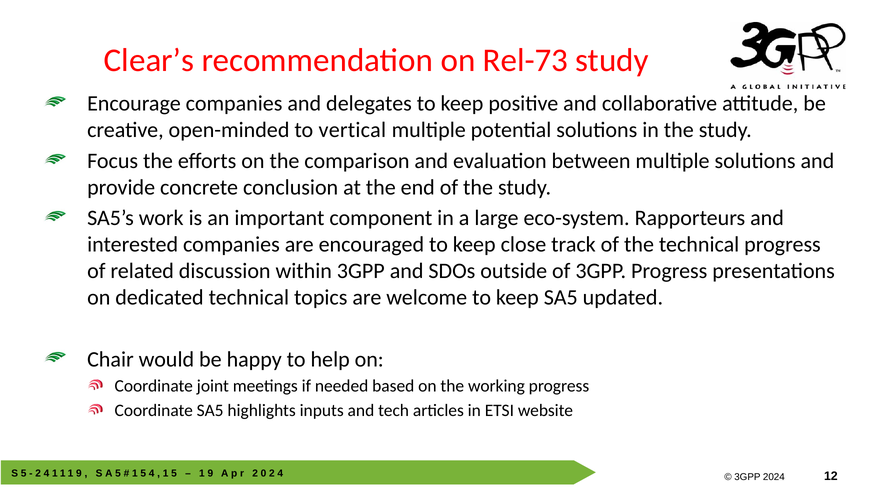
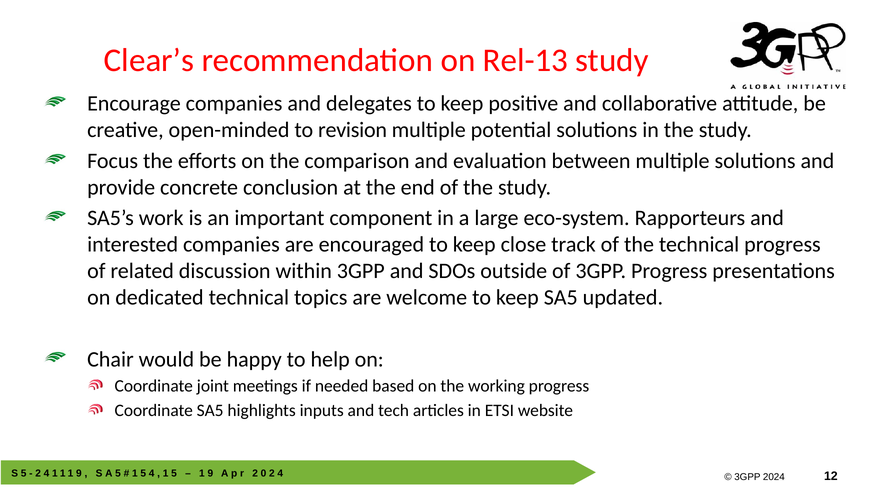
Rel-73: Rel-73 -> Rel-13
vertical: vertical -> revision
